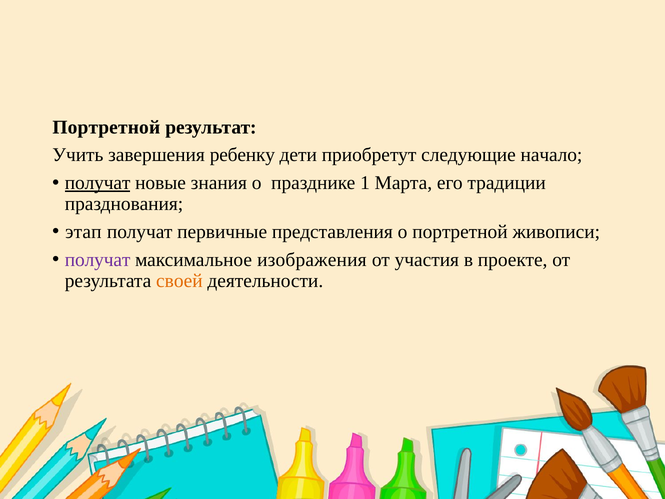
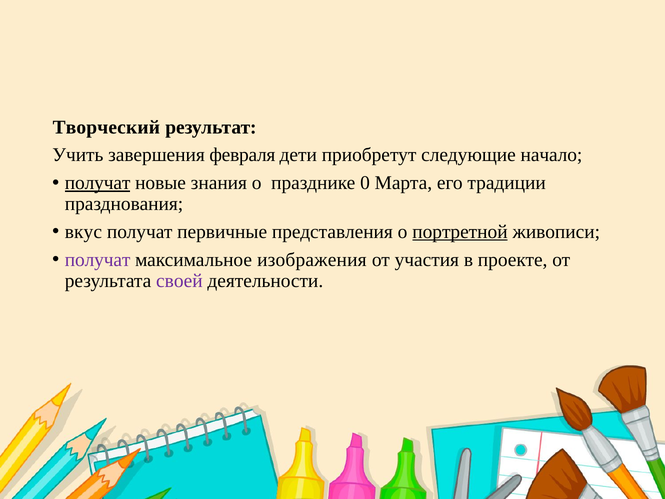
Портретной at (106, 127): Портретной -> Творческий
ребенку: ребенку -> февраля
1: 1 -> 0
этап: этап -> вкус
портретной at (460, 232) underline: none -> present
своей colour: orange -> purple
